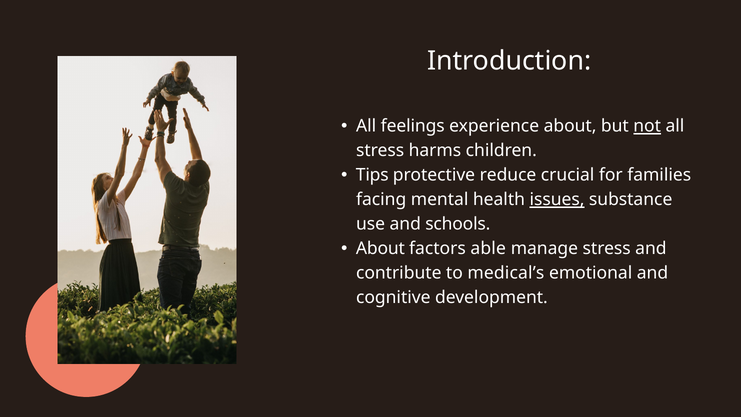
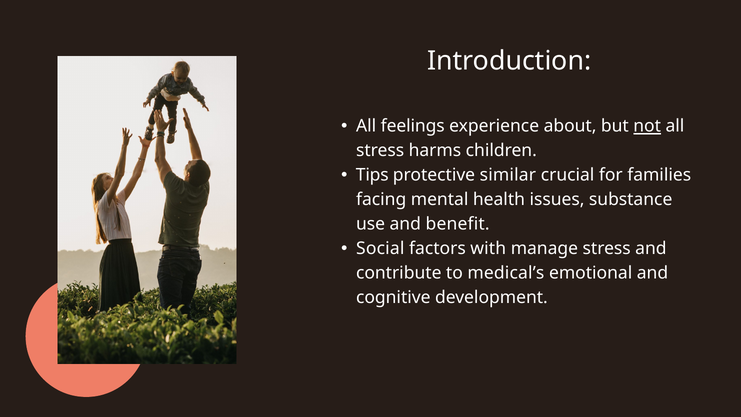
reduce: reduce -> similar
issues underline: present -> none
schools: schools -> benefit
About at (380, 249): About -> Social
able: able -> with
